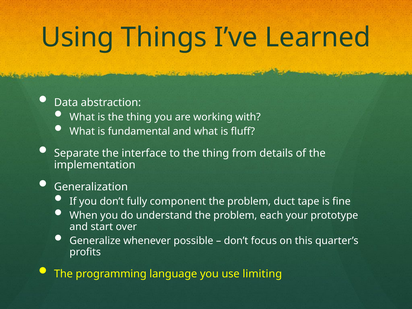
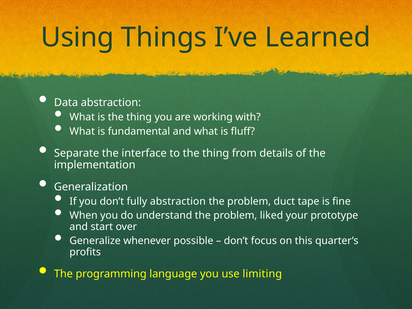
fully component: component -> abstraction
each: each -> liked
